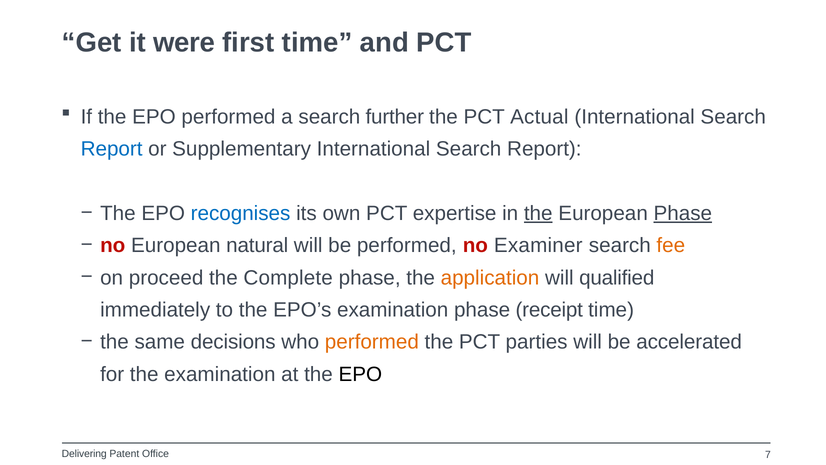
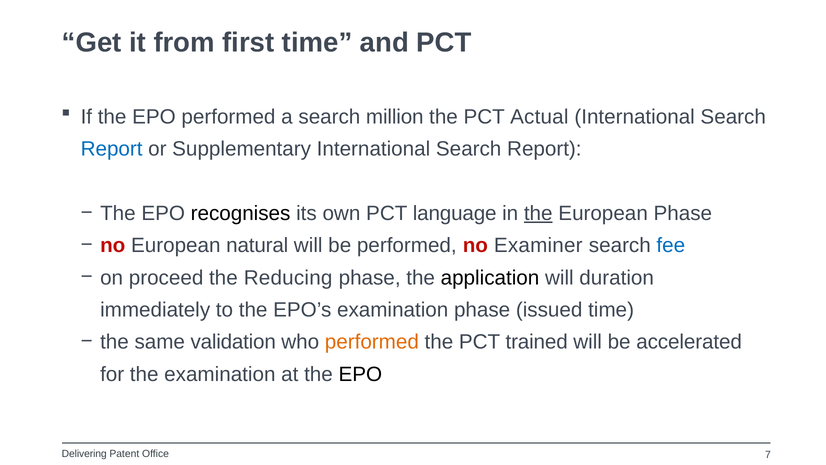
were: were -> from
further: further -> million
recognises colour: blue -> black
expertise: expertise -> language
Phase at (683, 213) underline: present -> none
fee colour: orange -> blue
Complete: Complete -> Reducing
application colour: orange -> black
qualified: qualified -> duration
receipt: receipt -> issued
decisions: decisions -> validation
parties: parties -> trained
